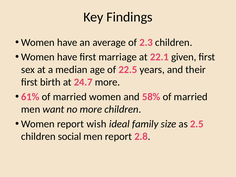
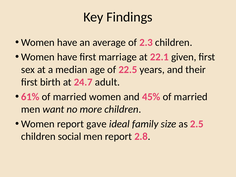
24.7 more: more -> adult
58%: 58% -> 45%
wish: wish -> gave
